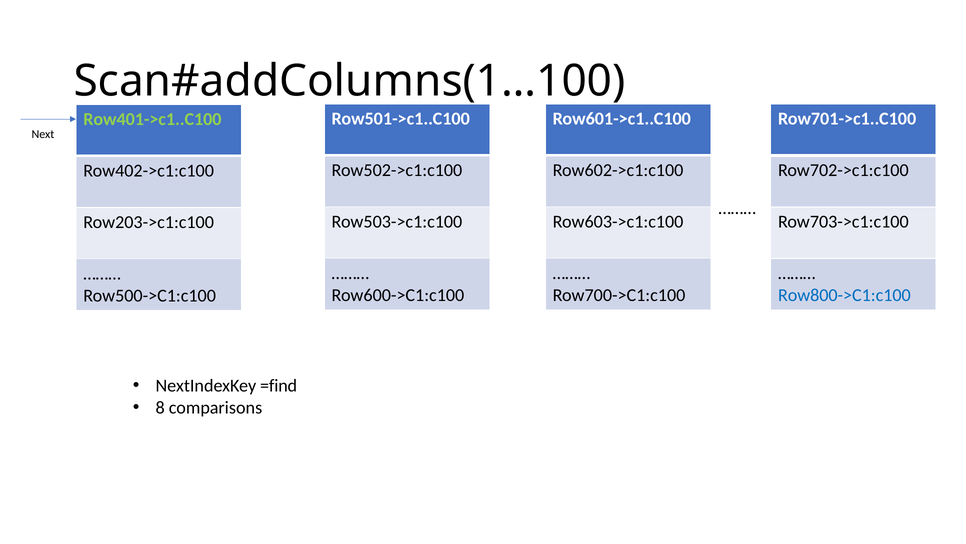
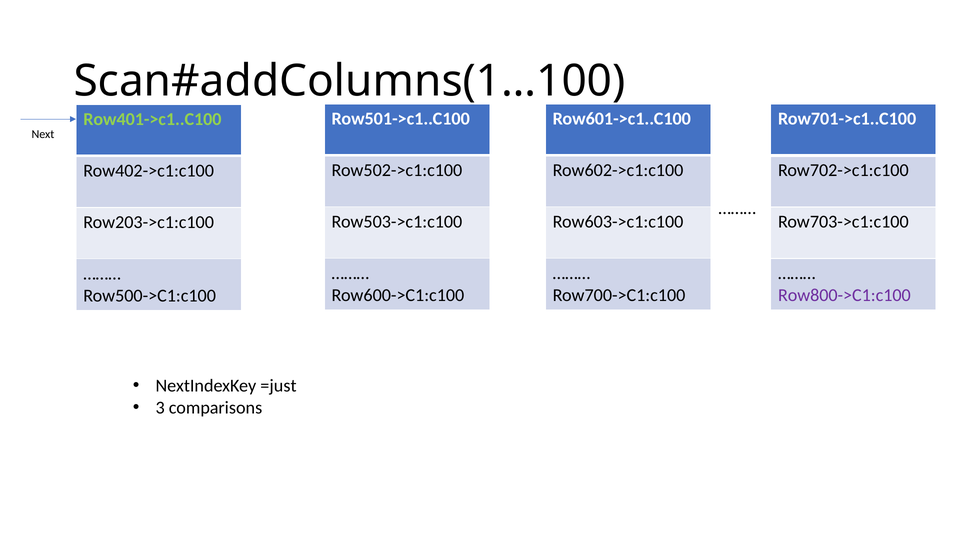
Row800->C1:c100 colour: blue -> purple
=find: =find -> =just
8: 8 -> 3
